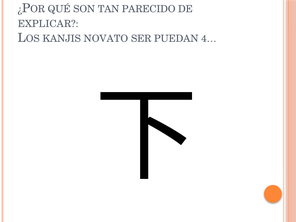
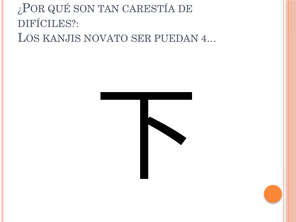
PARECIDO: PARECIDO -> CARESTÍA
EXPLICAR: EXPLICAR -> DIFÍCILES
